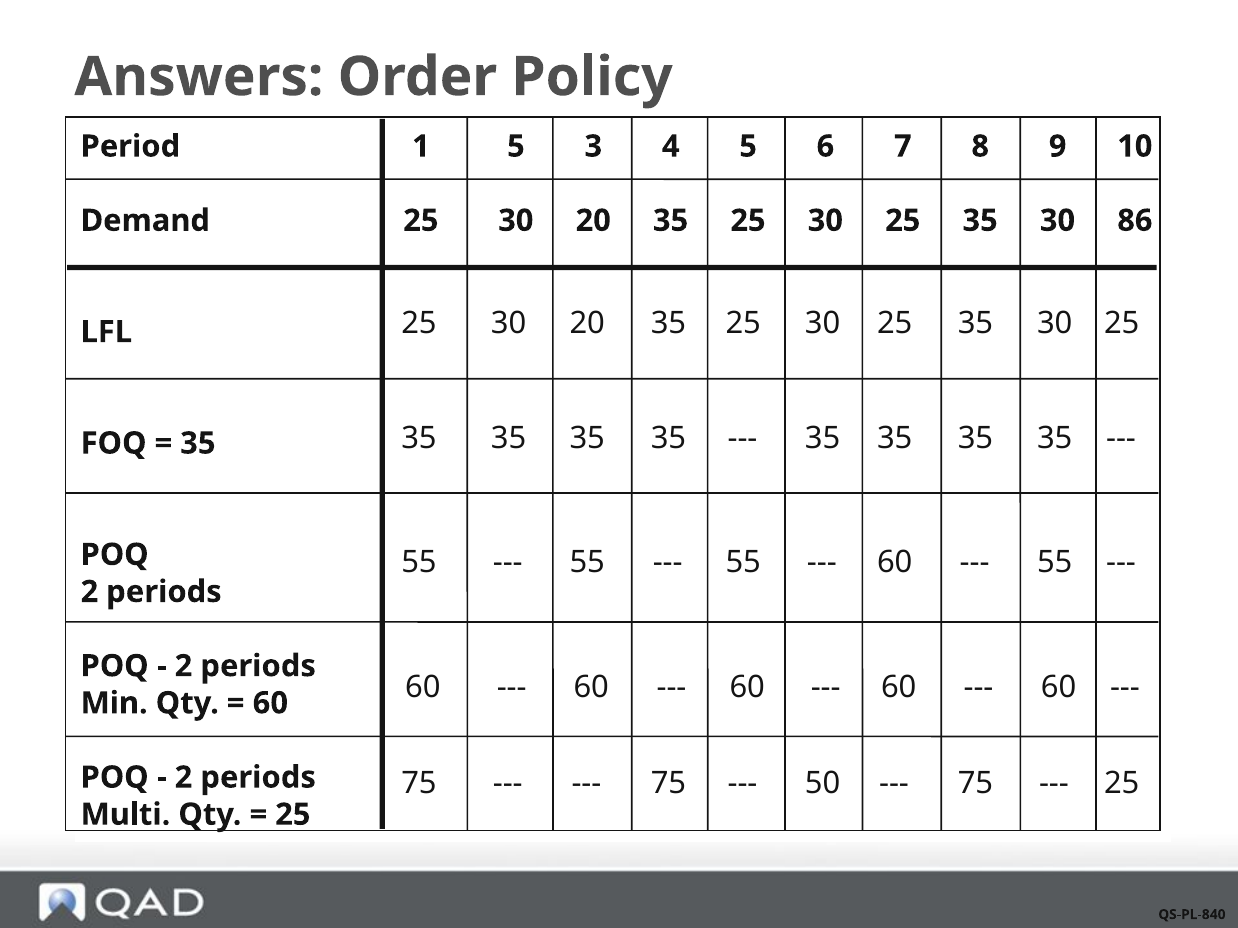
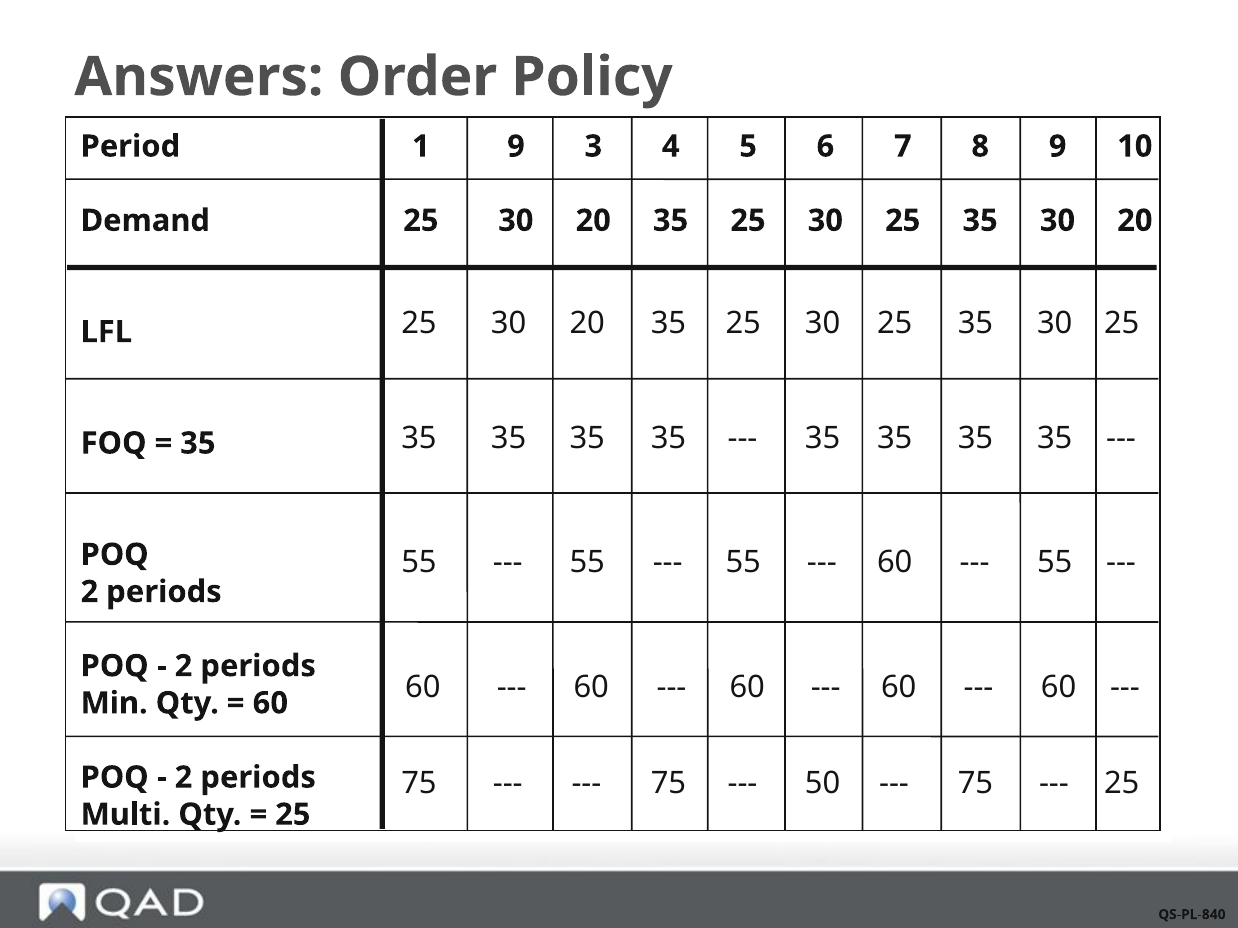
1 5: 5 -> 9
35 30 86: 86 -> 20
